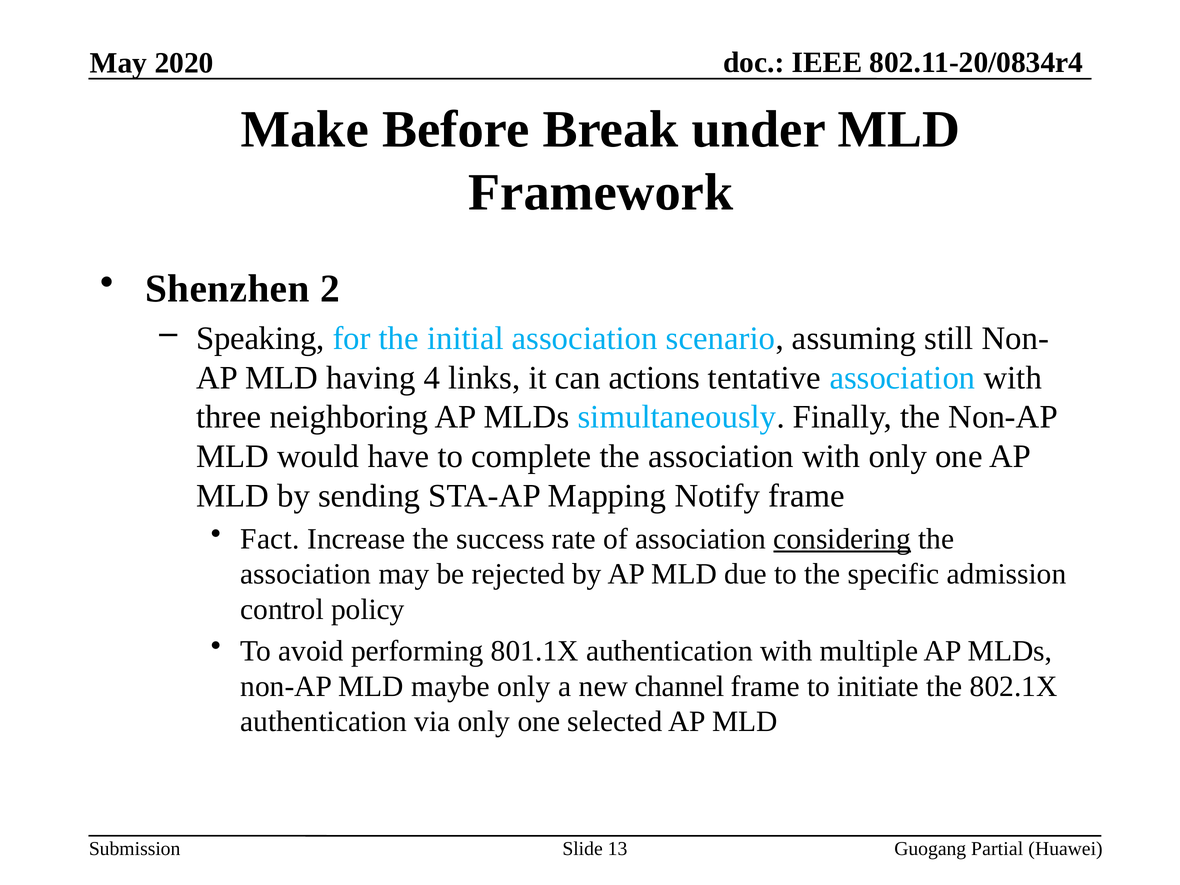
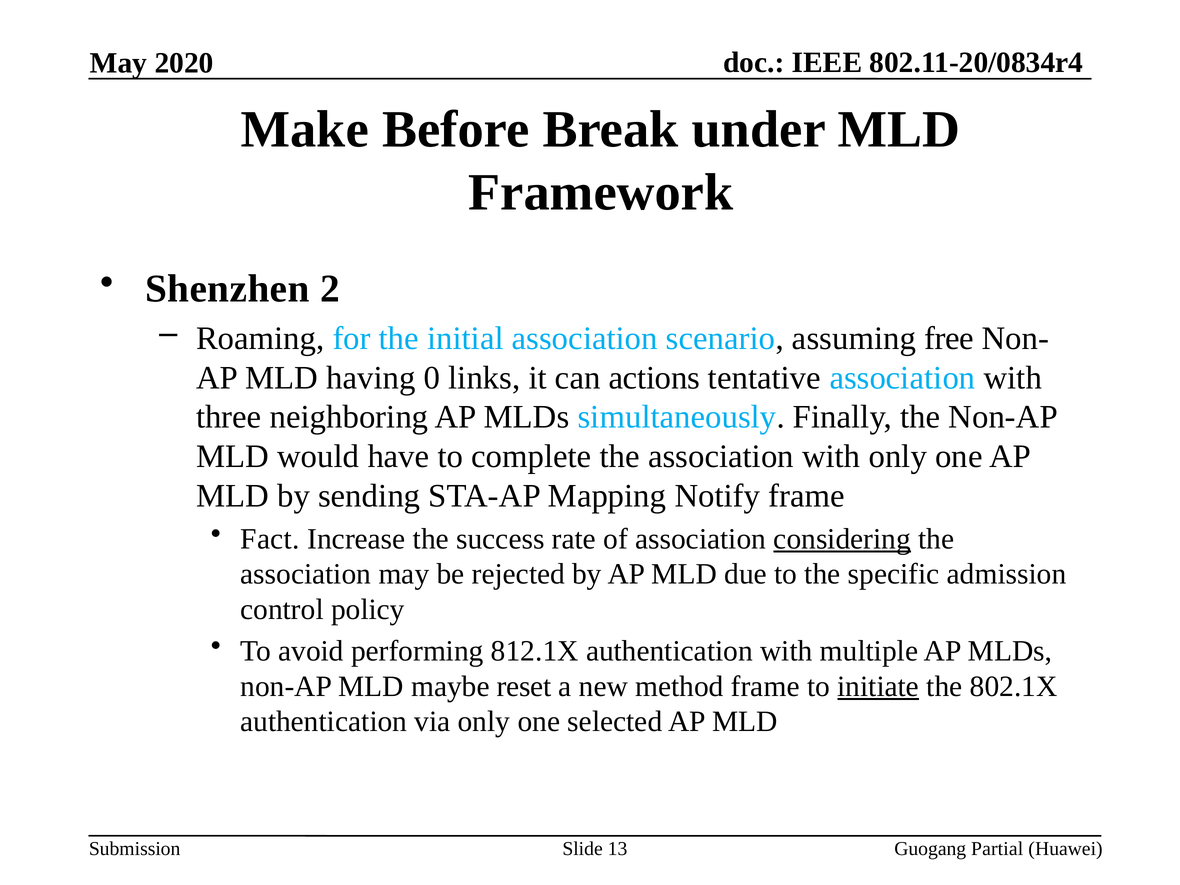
Speaking: Speaking -> Roaming
still: still -> free
4: 4 -> 0
801.1X: 801.1X -> 812.1X
maybe only: only -> reset
channel: channel -> method
initiate underline: none -> present
